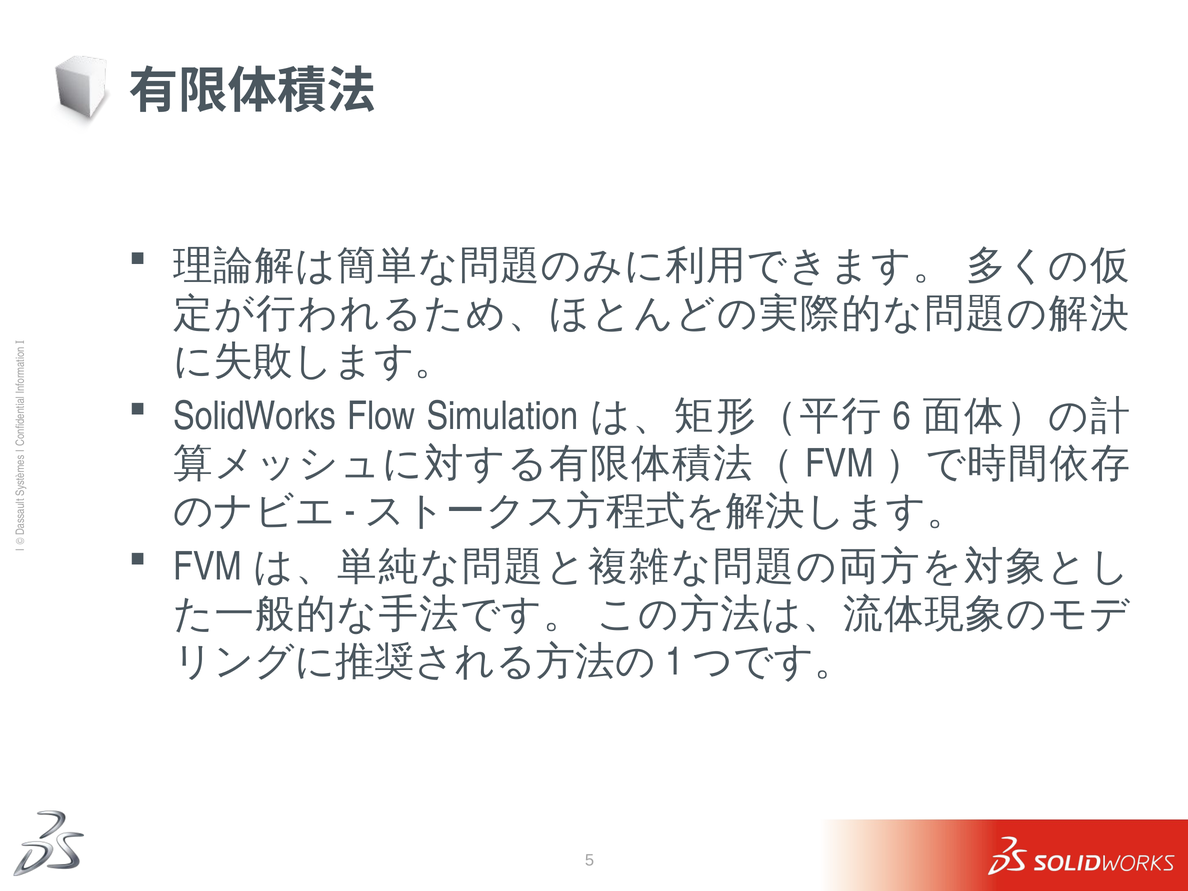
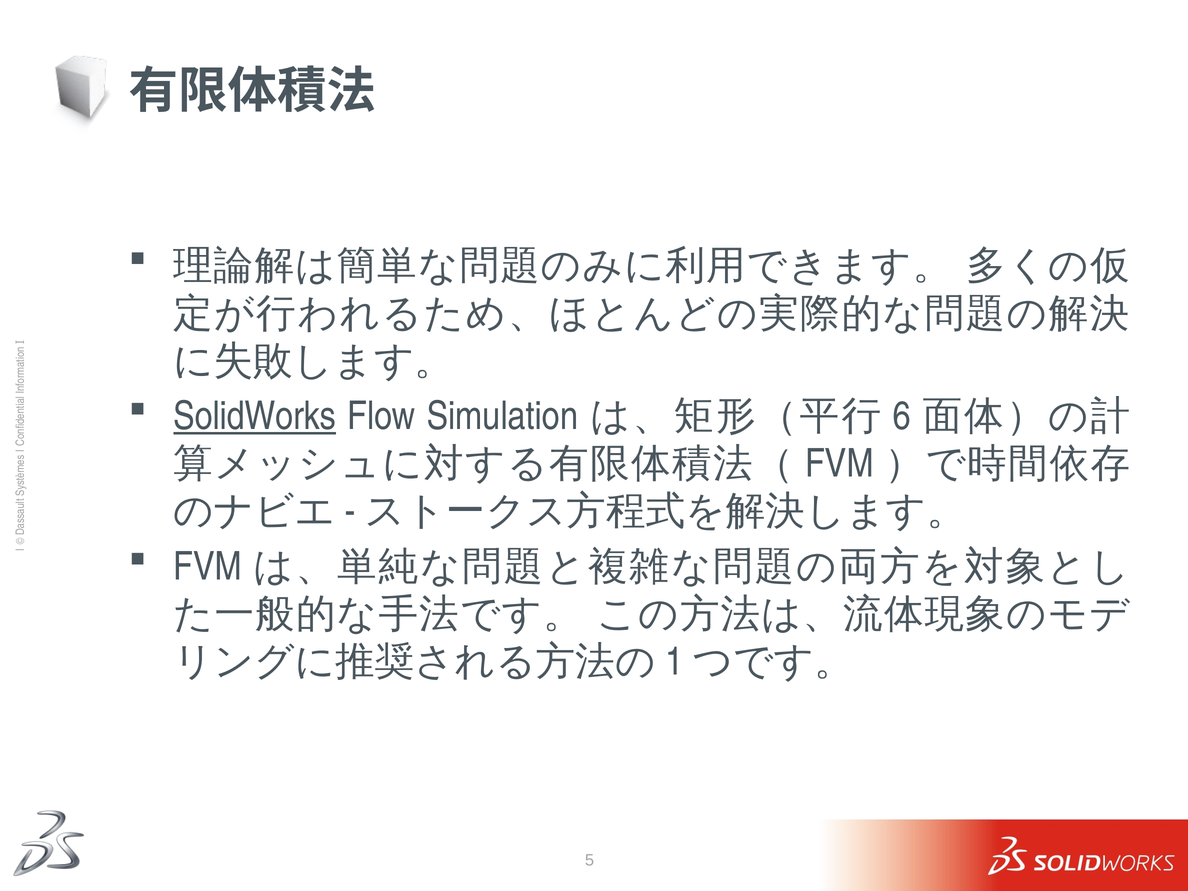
SolidWorks underline: none -> present
